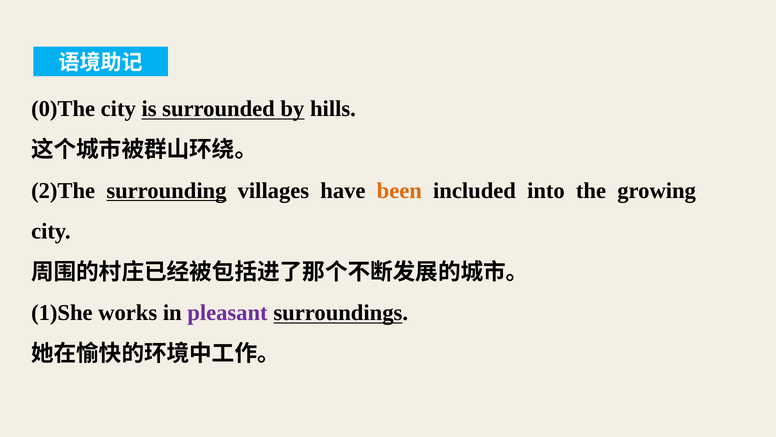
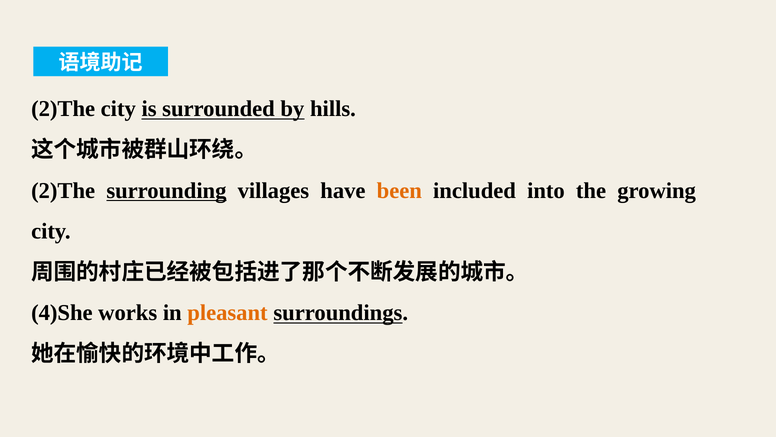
0)The at (63, 109): 0)The -> 2)The
1)She: 1)She -> 4)She
pleasant colour: purple -> orange
